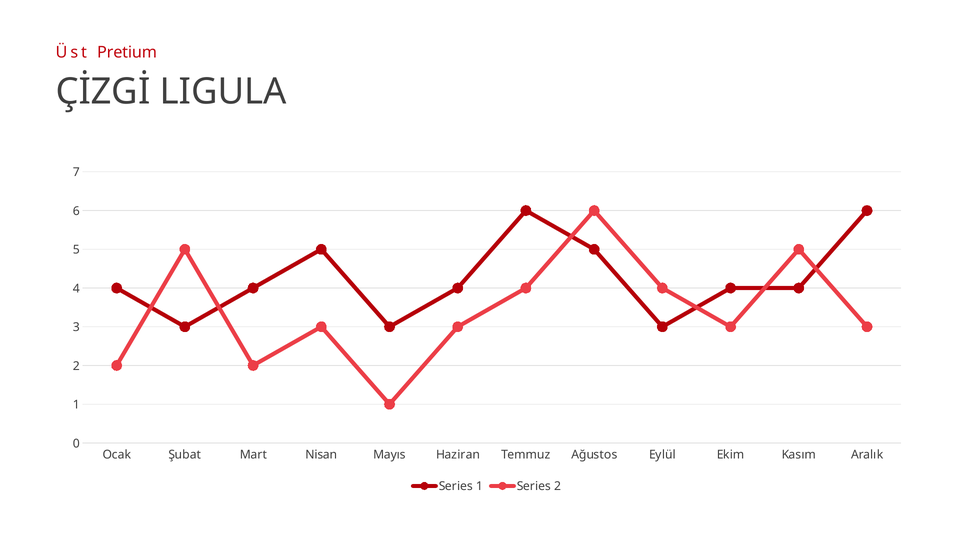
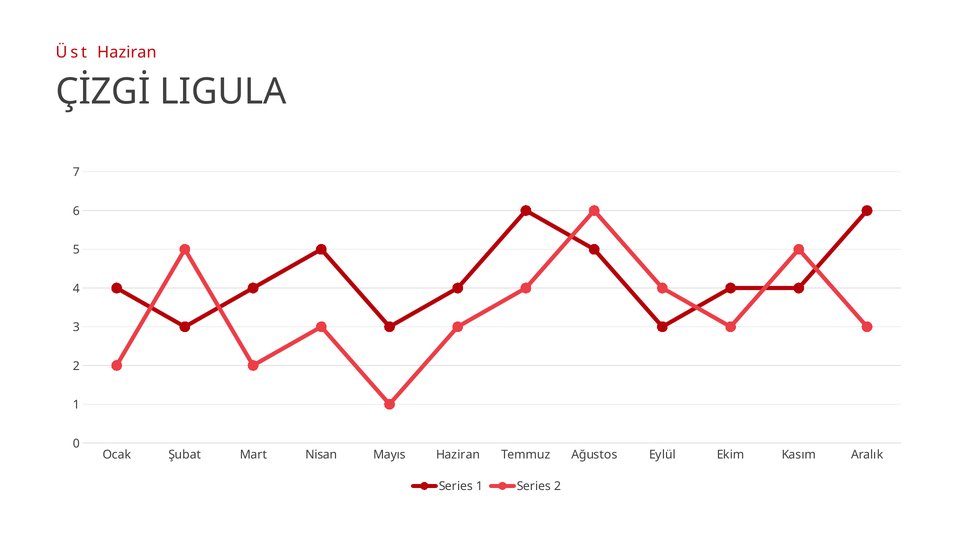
Üst Pretium: Pretium -> Haziran
